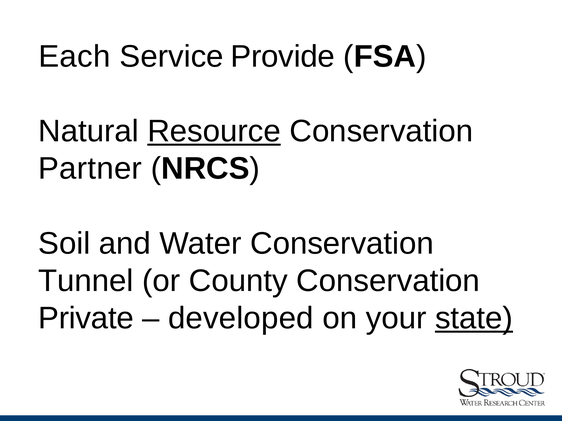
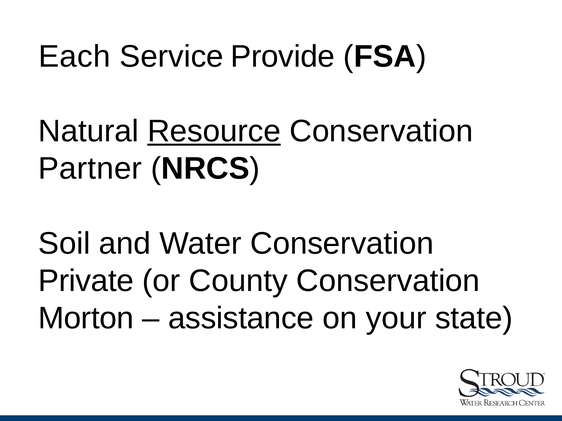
Tunnel: Tunnel -> Private
Private at (86, 319): Private -> Morton
developed: developed -> assistance
state underline: present -> none
